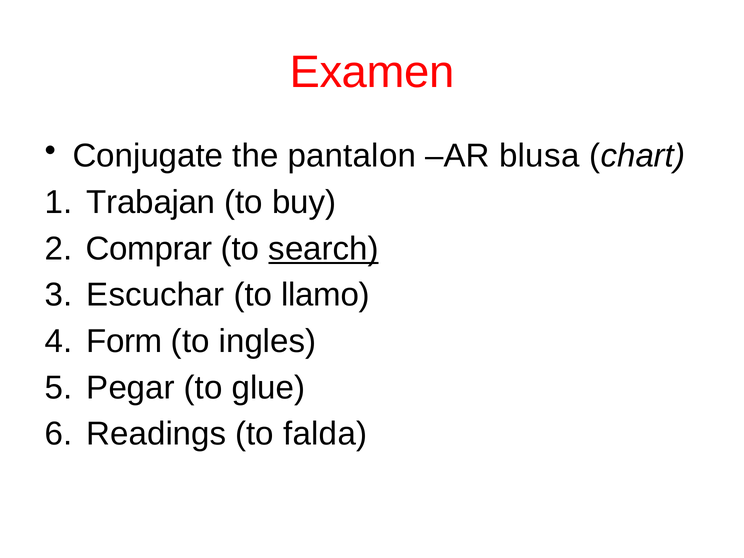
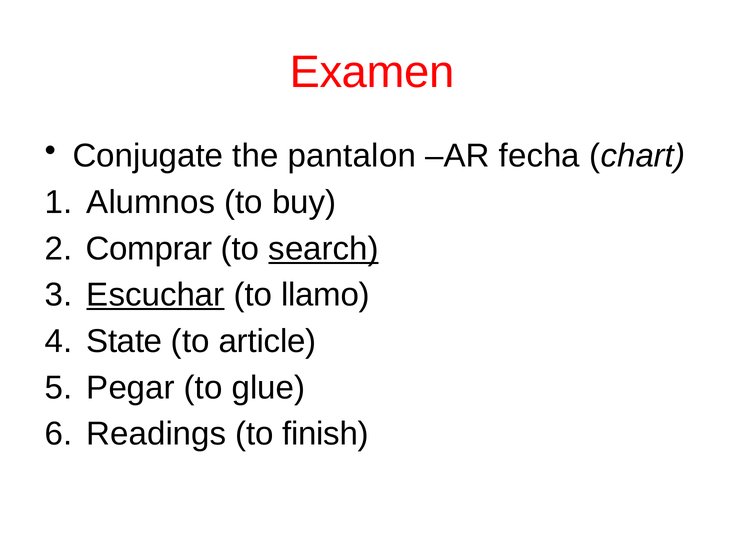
blusa: blusa -> fecha
Trabajan: Trabajan -> Alumnos
Escuchar underline: none -> present
Form: Form -> State
ingles: ingles -> article
falda: falda -> finish
